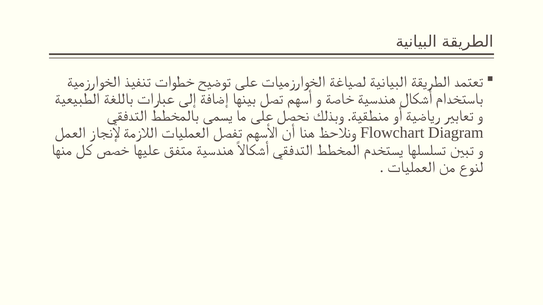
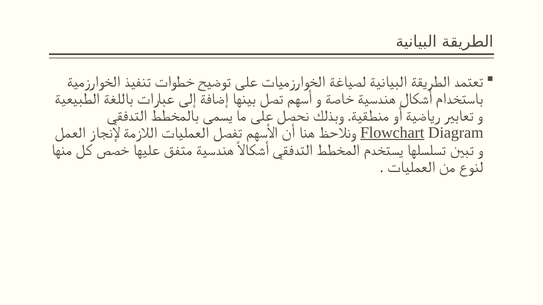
Flowchart underline: none -> present
